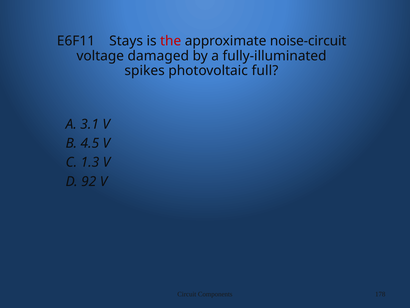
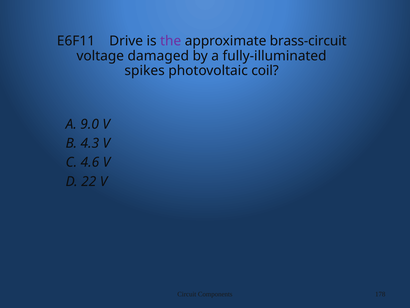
Stays: Stays -> Drive
the colour: red -> purple
noise-circuit: noise-circuit -> brass-circuit
full: full -> coil
3.1: 3.1 -> 9.0
4.5: 4.5 -> 4.3
1.3: 1.3 -> 4.6
92: 92 -> 22
